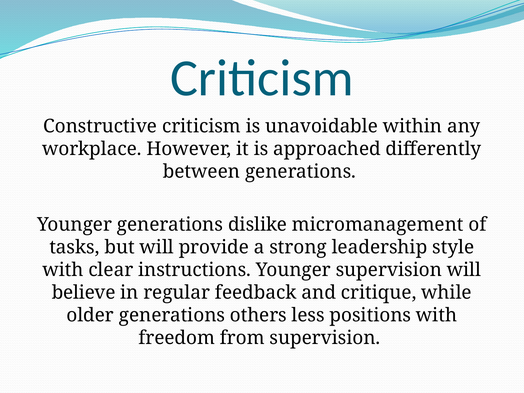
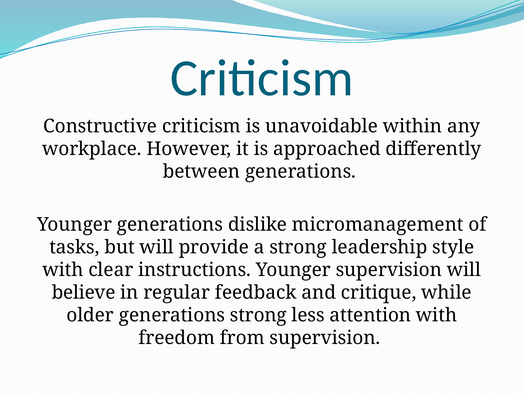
generations others: others -> strong
positions: positions -> attention
